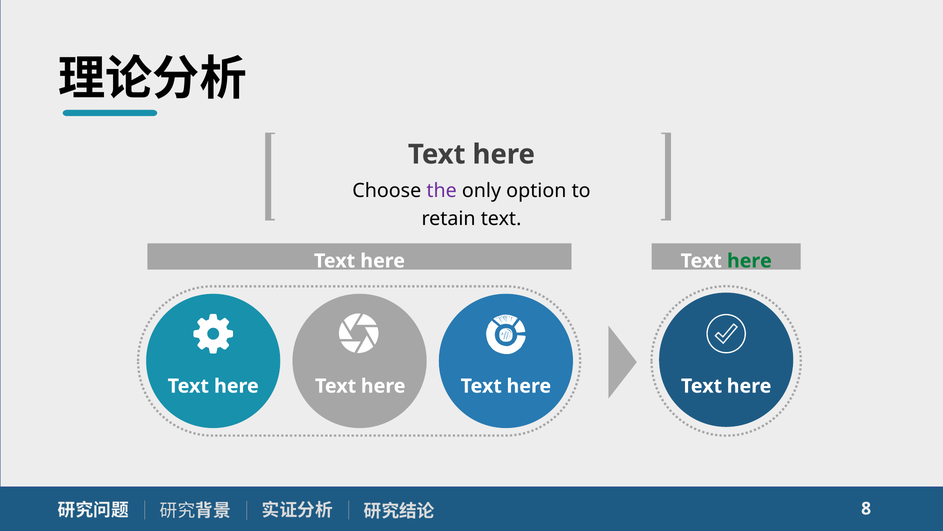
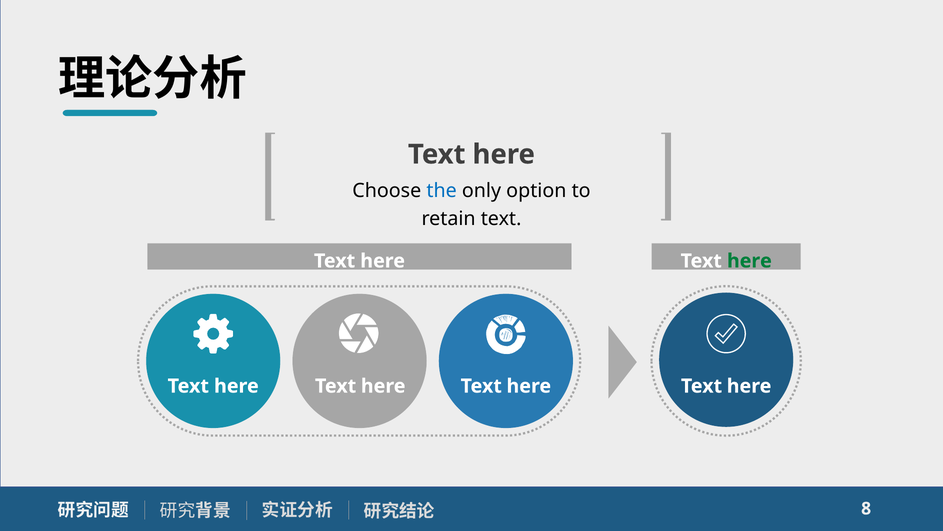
the colour: purple -> blue
